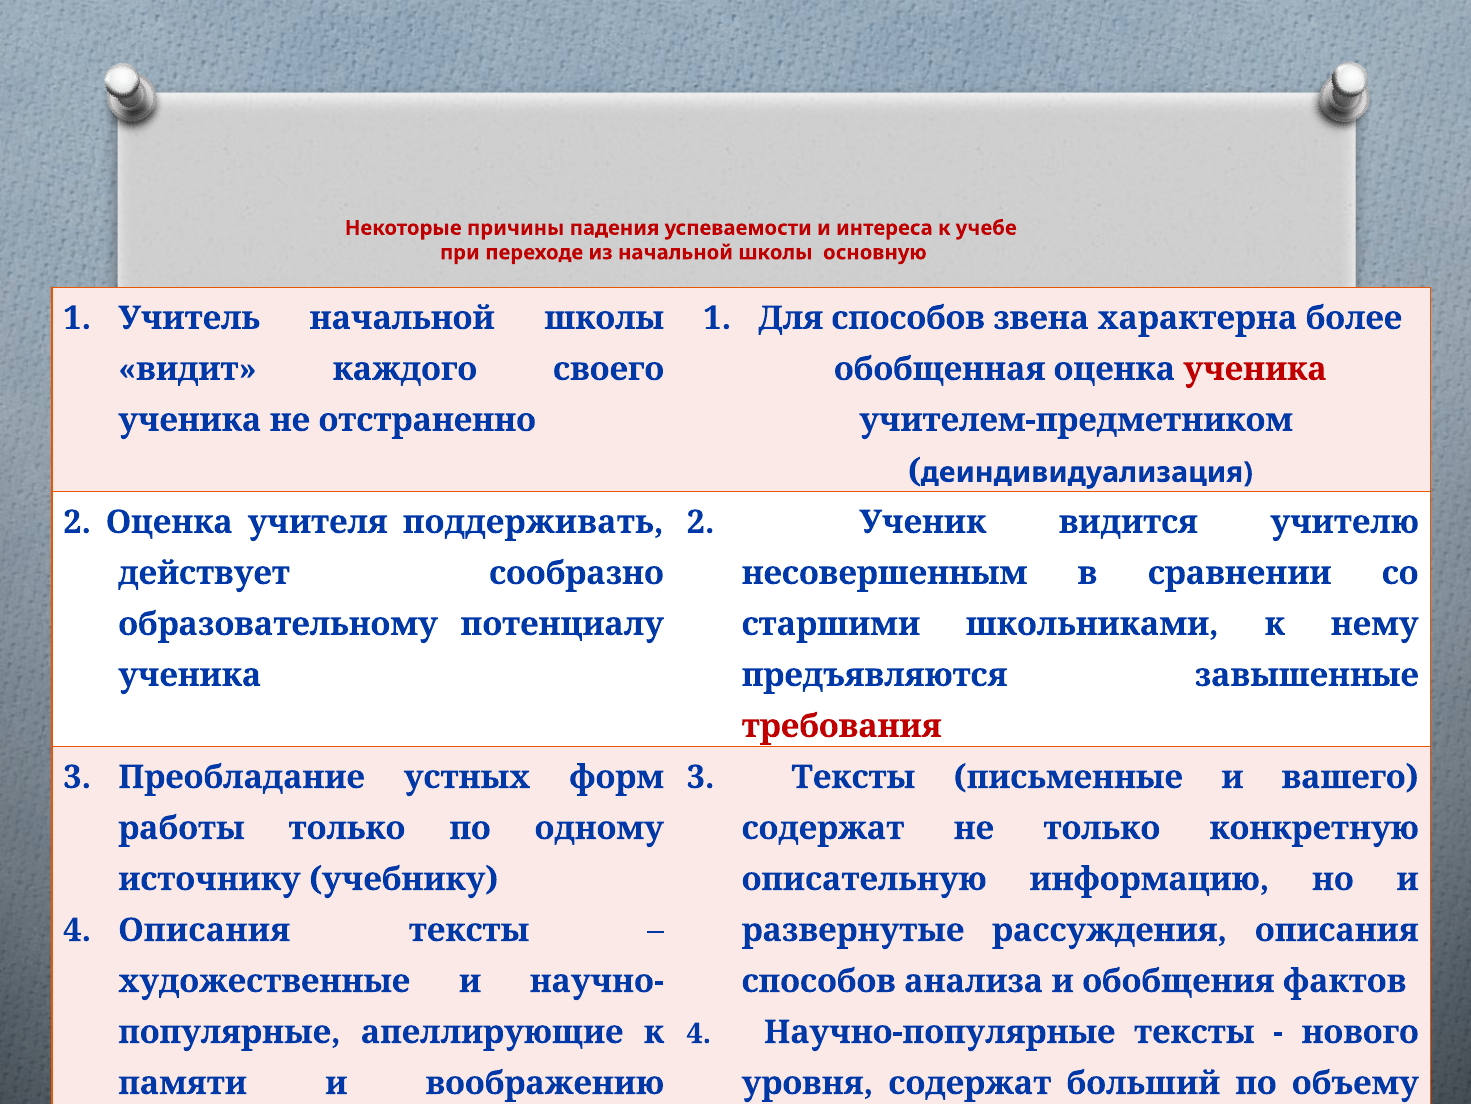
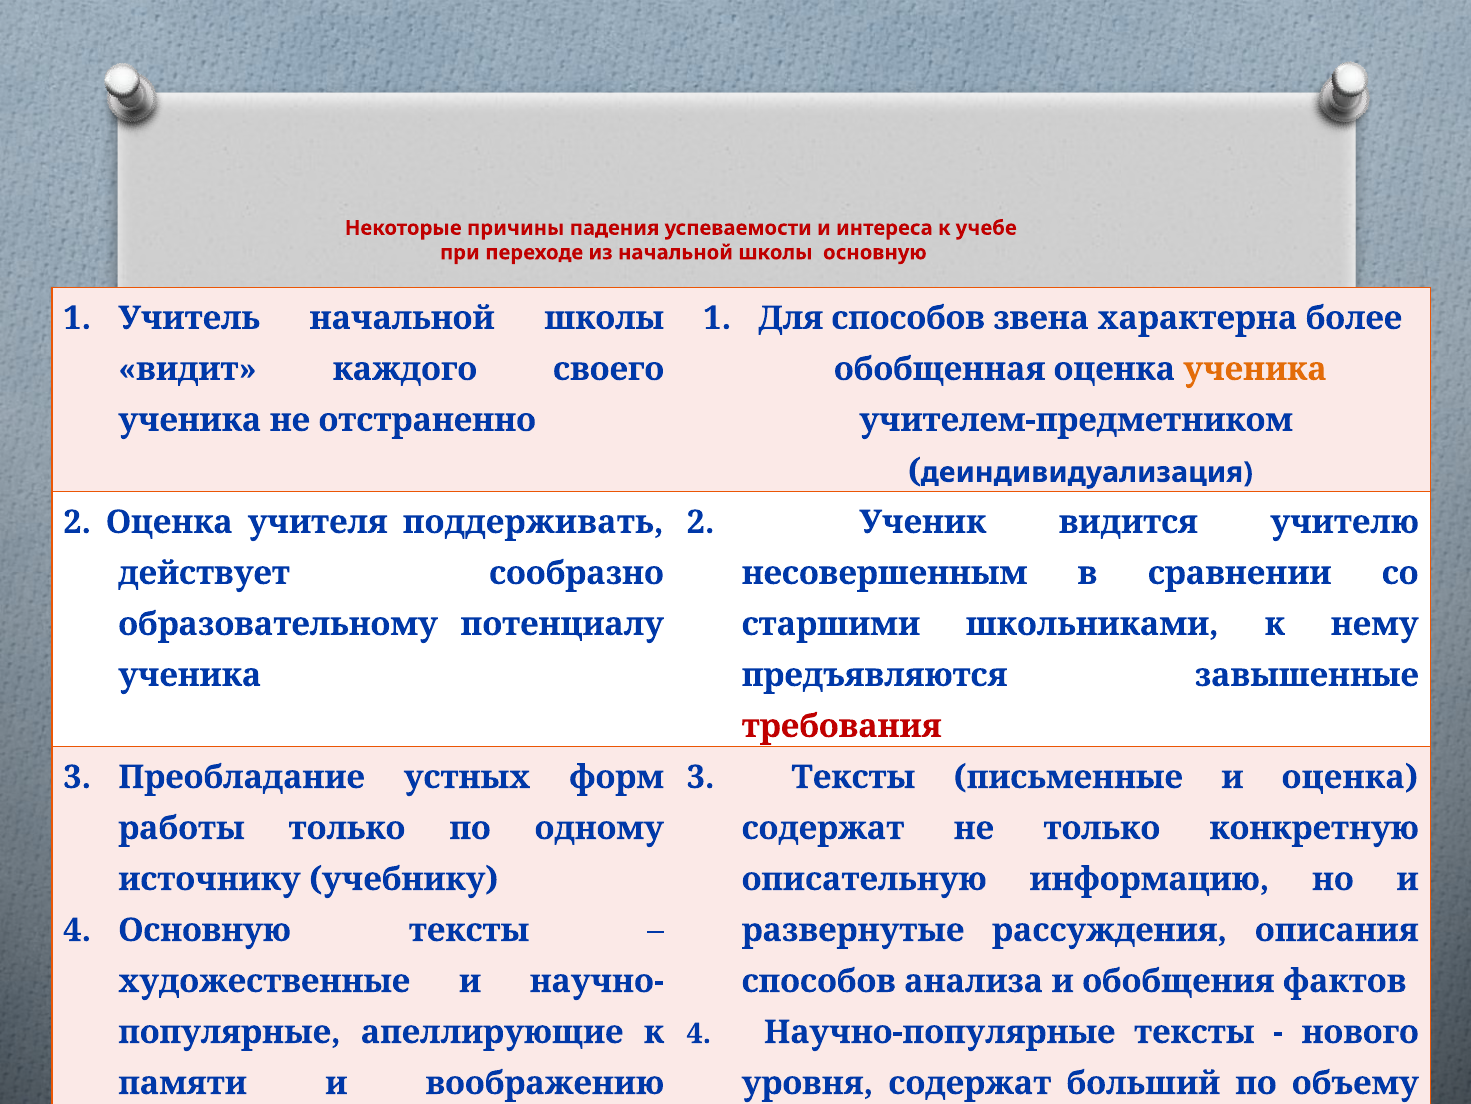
ученика at (1255, 369) colour: red -> orange
и вашего: вашего -> оценка
4 Описания: Описания -> Основную
